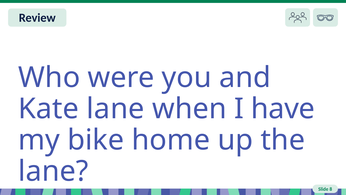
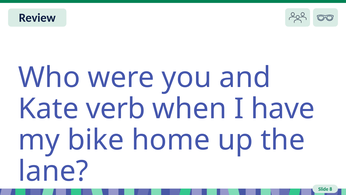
Kate lane: lane -> verb
